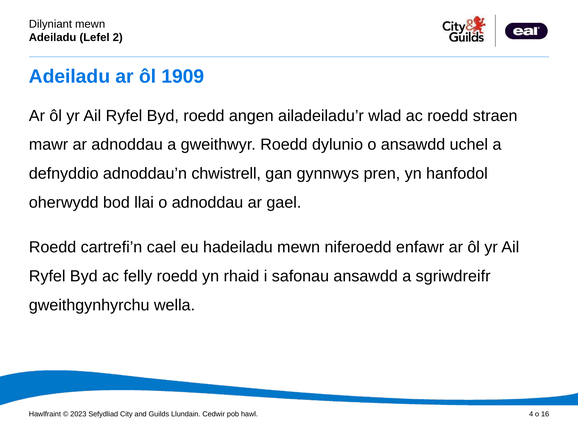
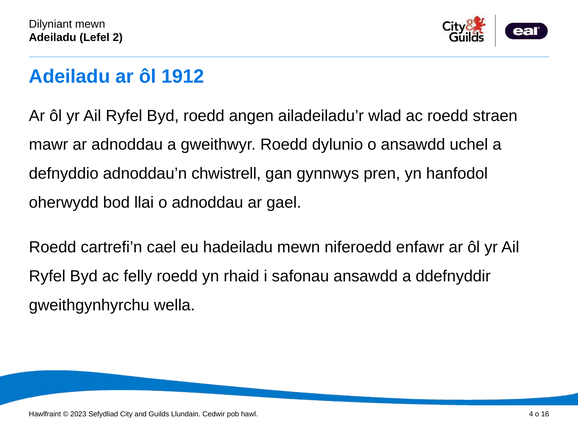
1909: 1909 -> 1912
sgriwdreifr: sgriwdreifr -> ddefnyddir
